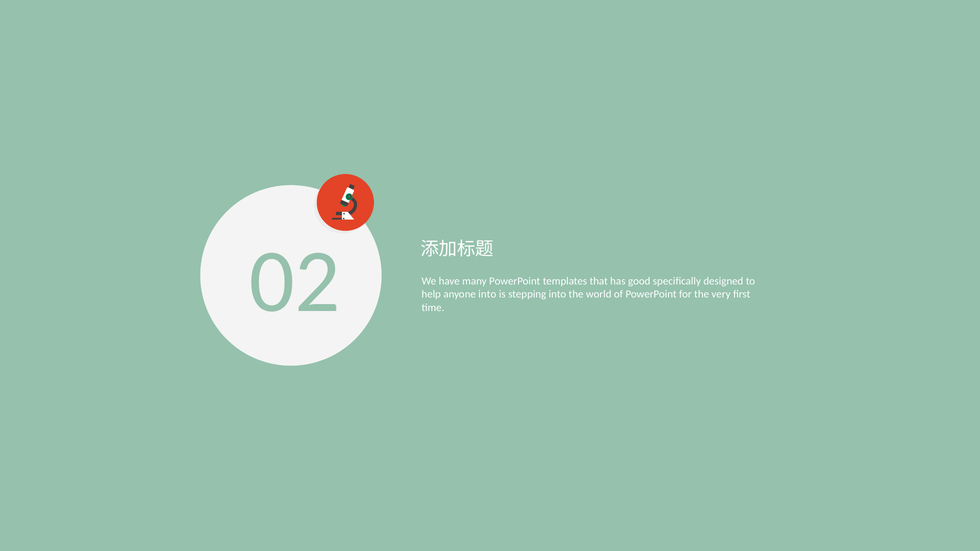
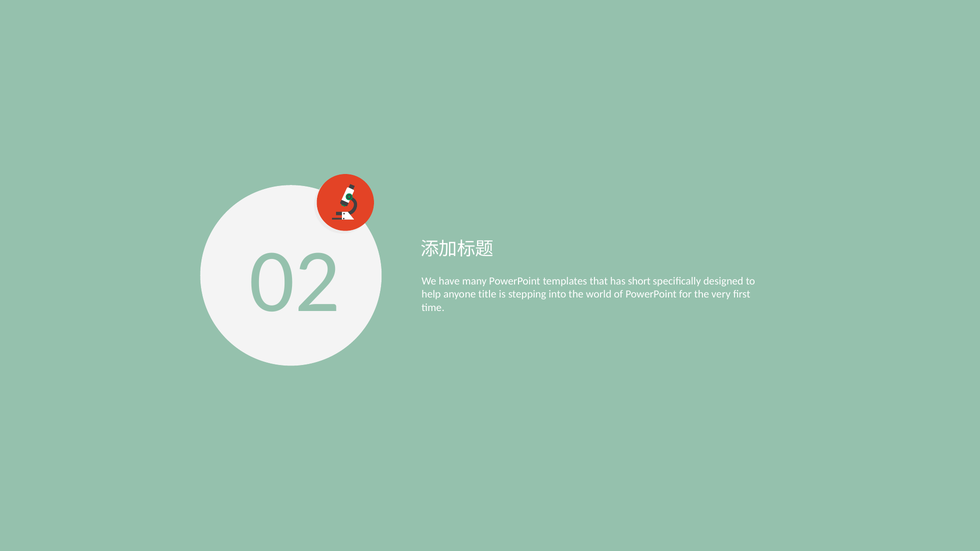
good: good -> short
anyone into: into -> title
